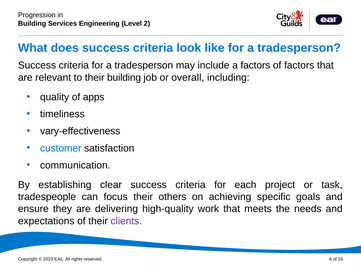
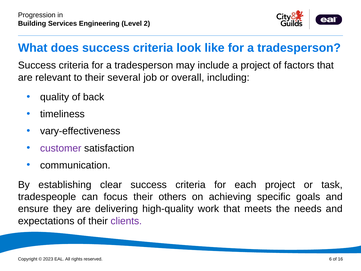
a factors: factors -> project
their building: building -> several
apps: apps -> back
customer colour: blue -> purple
